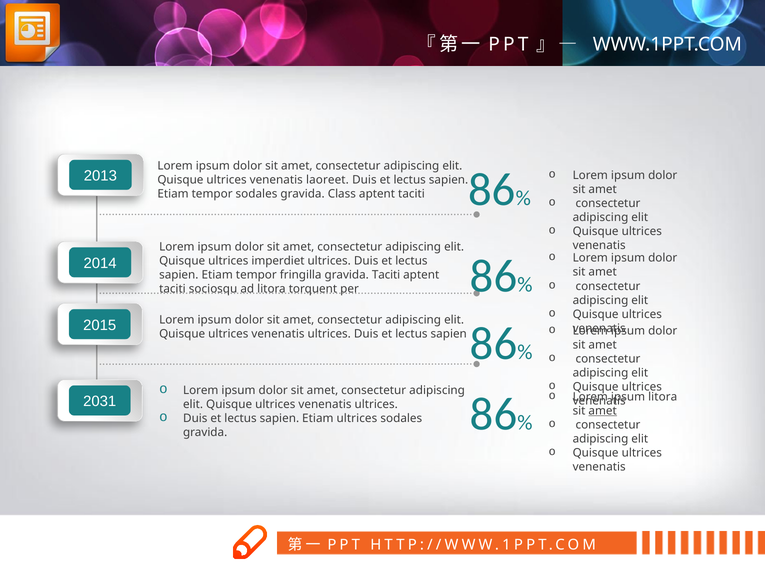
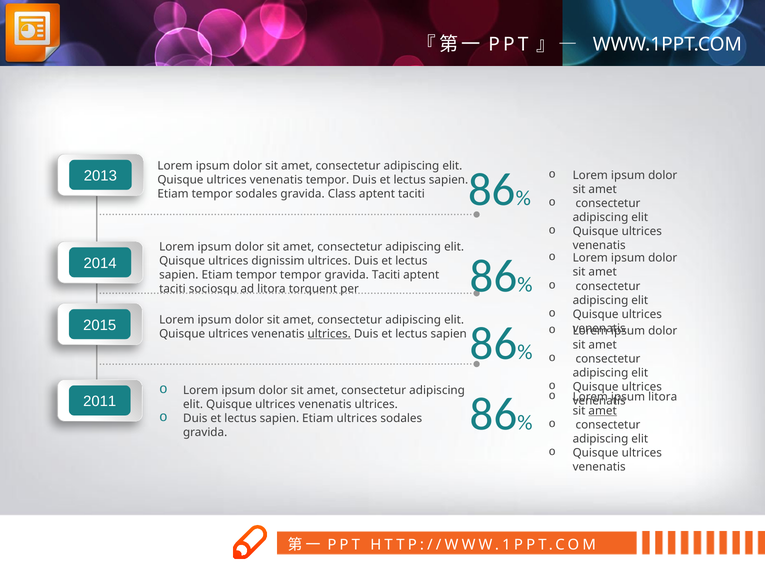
venenatis laoreet: laoreet -> tempor
imperdiet: imperdiet -> dignissim
tempor fringilla: fringilla -> tempor
ultrices at (329, 334) underline: none -> present
2031: 2031 -> 2011
